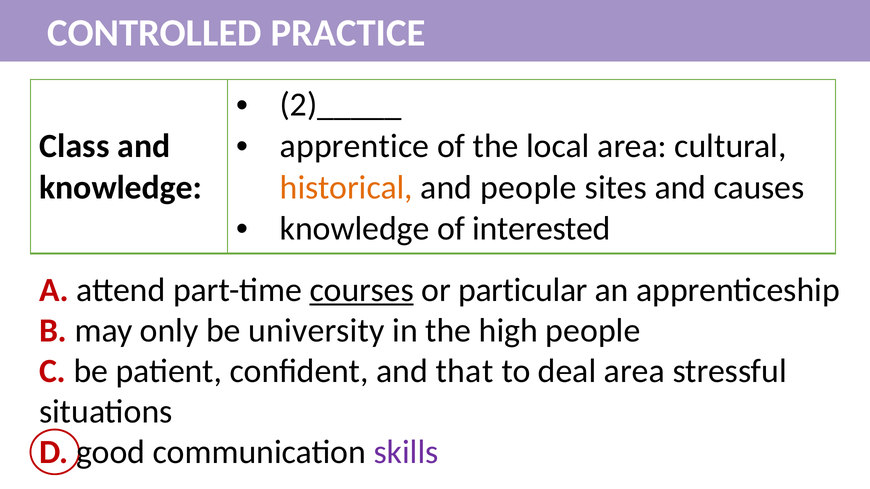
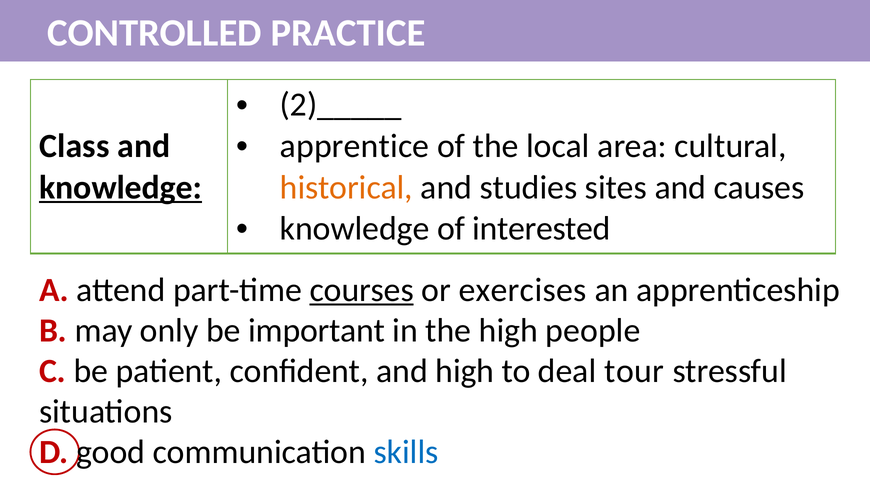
knowledge at (121, 188) underline: none -> present
and people: people -> studies
particular: particular -> exercises
university: university -> important
and that: that -> high
deal area: area -> tour
skills colour: purple -> blue
